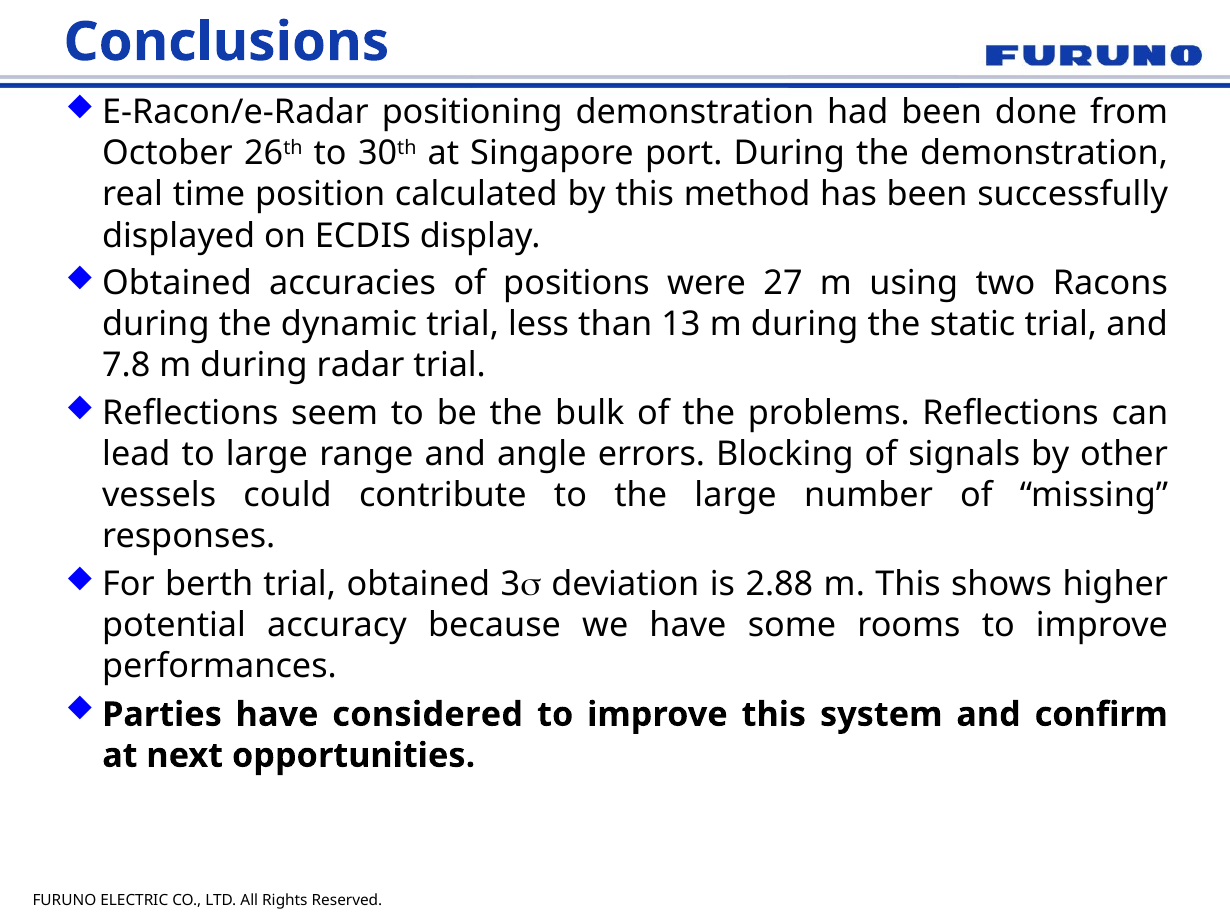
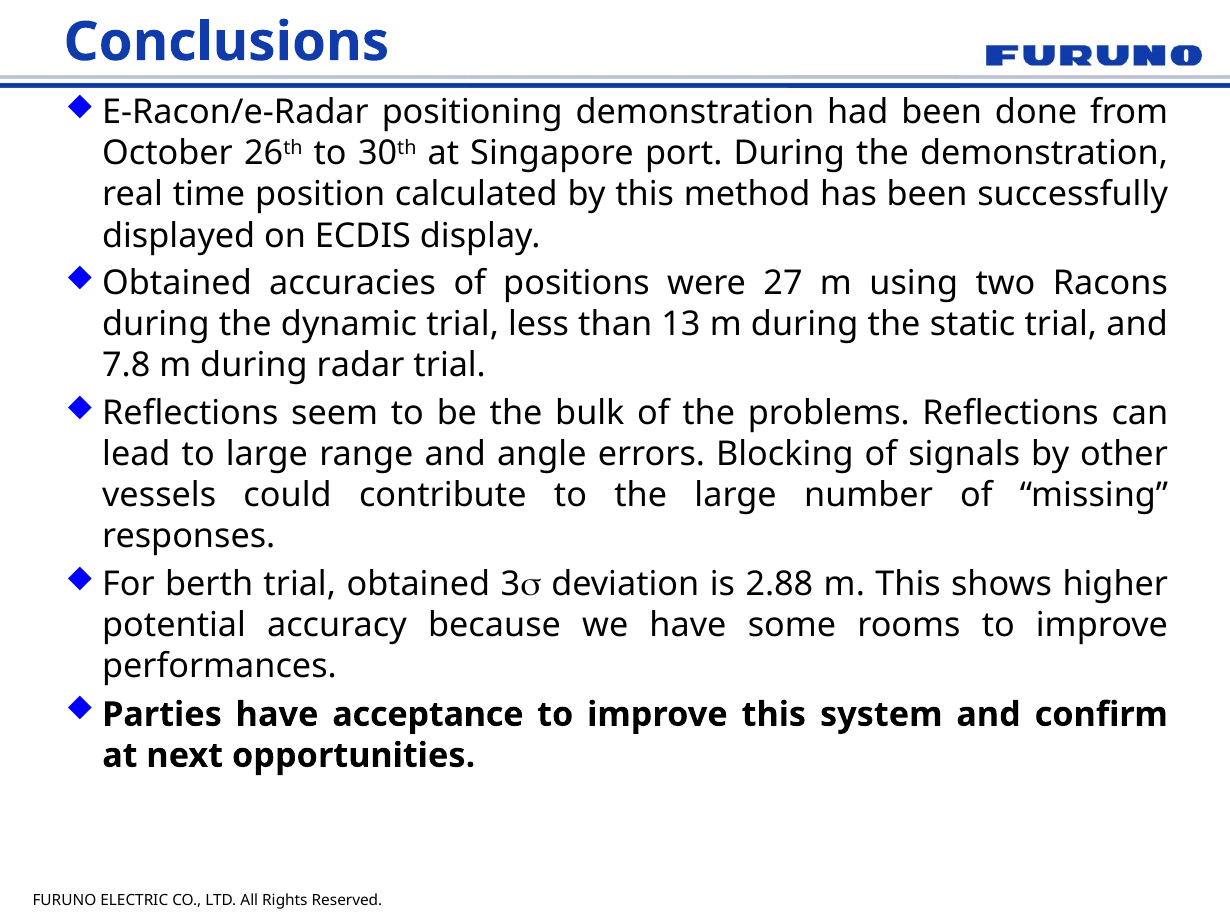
considered: considered -> acceptance
